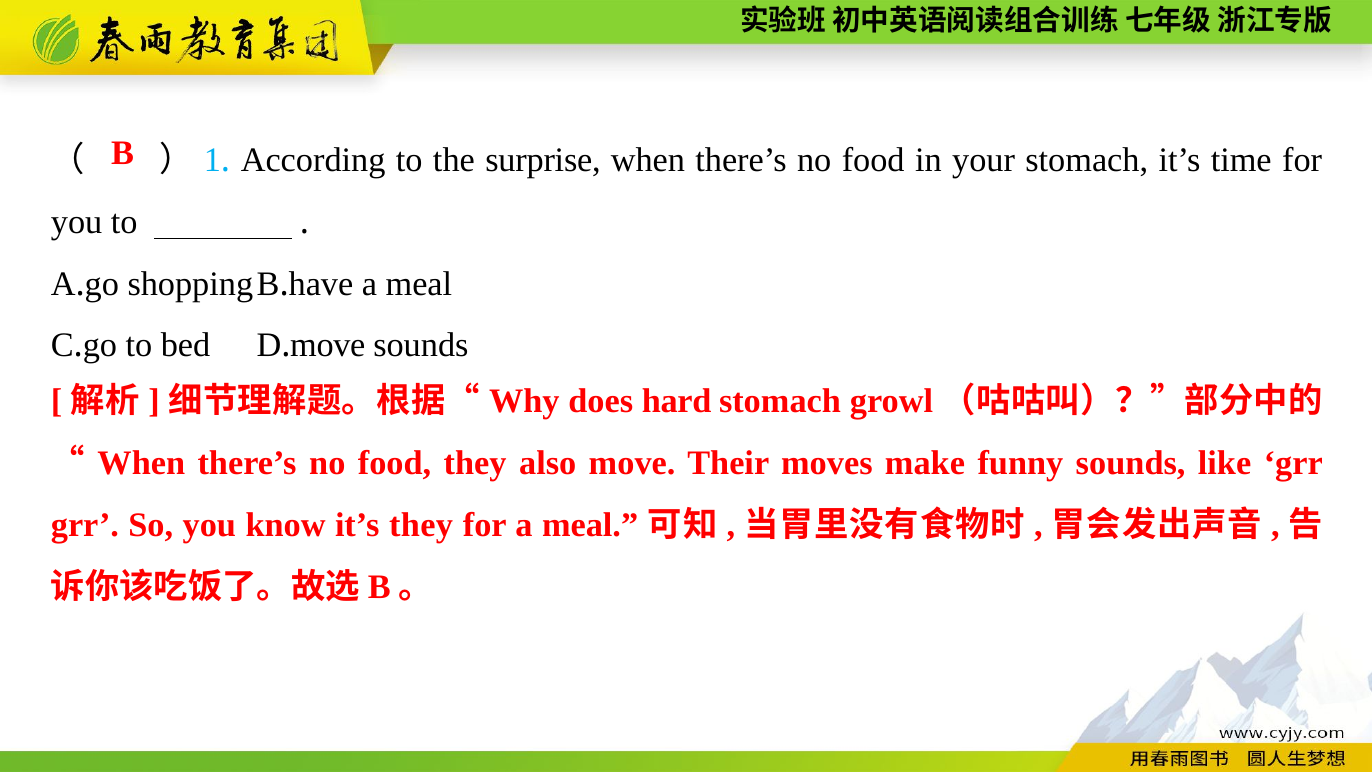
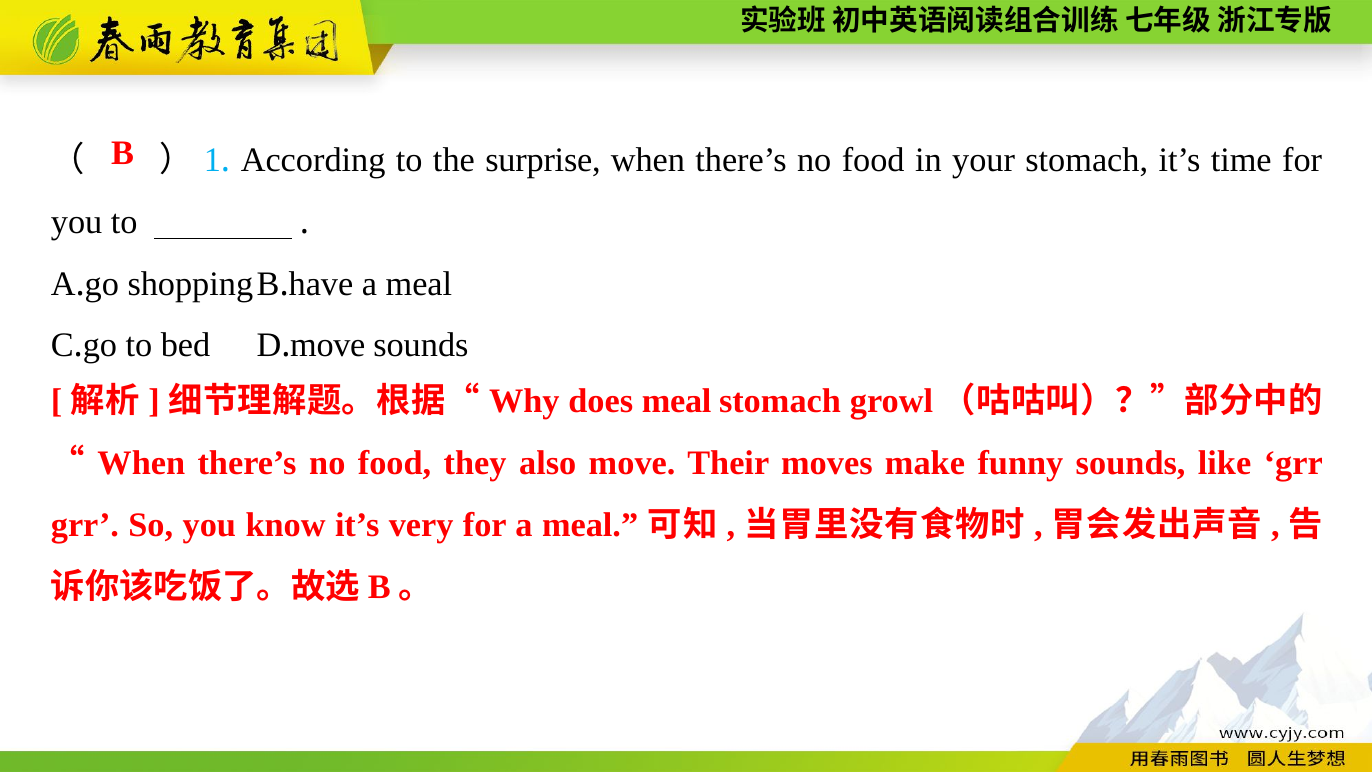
does hard: hard -> meal
it’s they: they -> very
